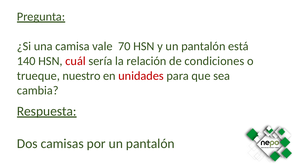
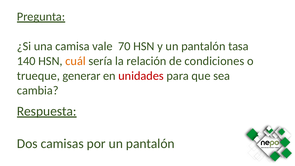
está: está -> tasa
cuál colour: red -> orange
nuestro: nuestro -> generar
